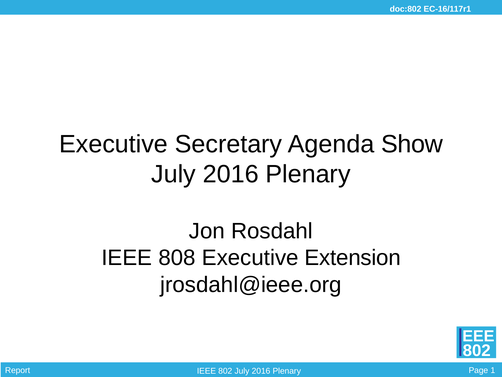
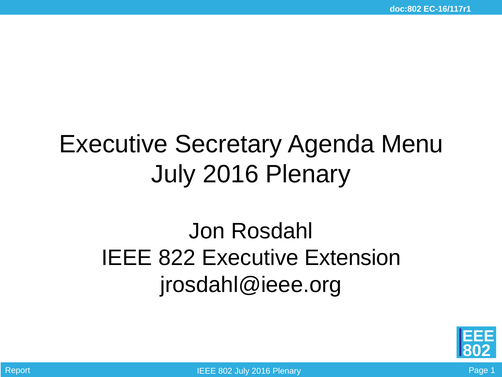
Show: Show -> Menu
808: 808 -> 822
